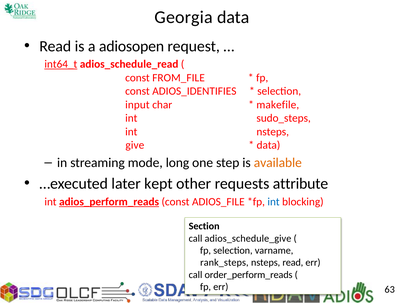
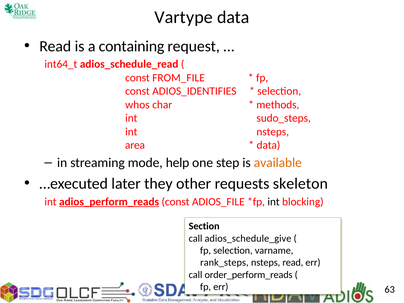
Georgia: Georgia -> Vartype
adiosopen: adiosopen -> containing
int64_t underline: present -> none
input: input -> whos
makefile: makefile -> methods
give: give -> area
long: long -> help
kept: kept -> they
attribute: attribute -> skeleton
int at (274, 202) colour: blue -> black
